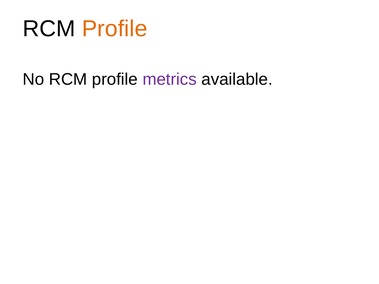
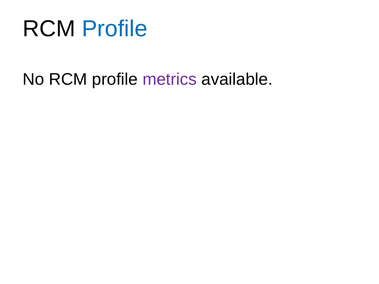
Profile at (115, 29) colour: orange -> blue
